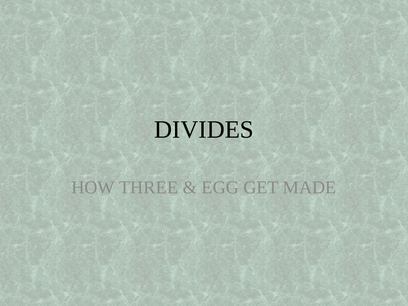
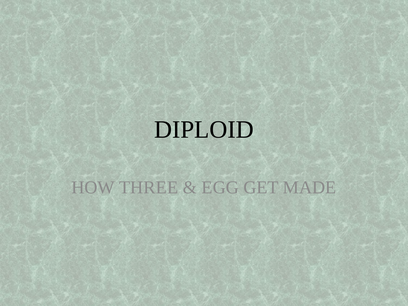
DIVIDES: DIVIDES -> DIPLOID
